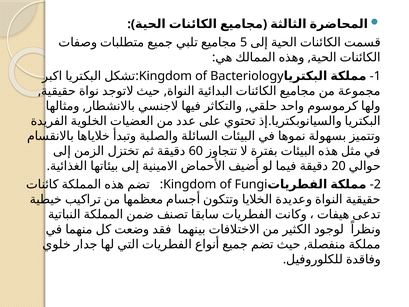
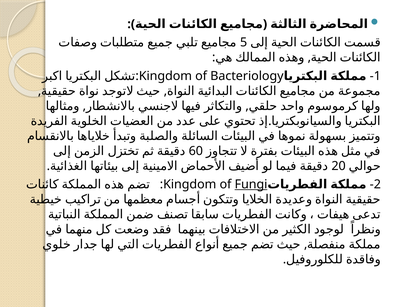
Fungi underline: none -> present
